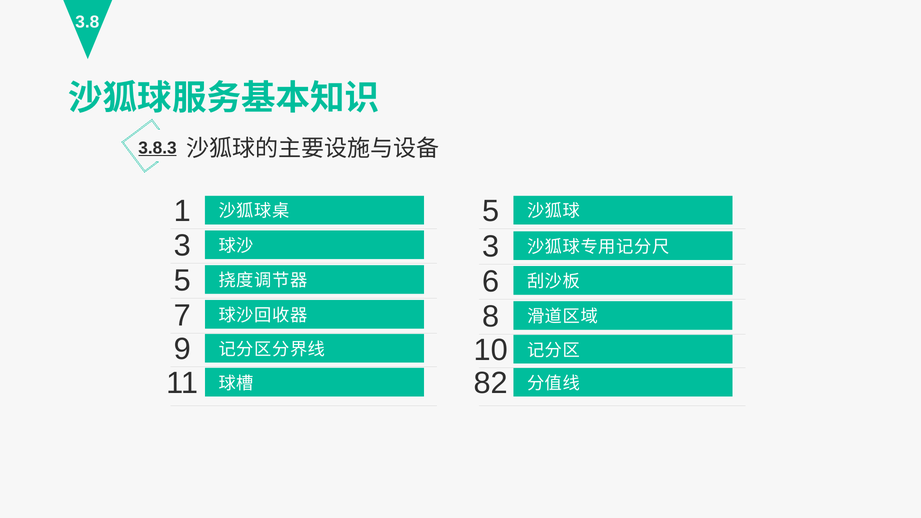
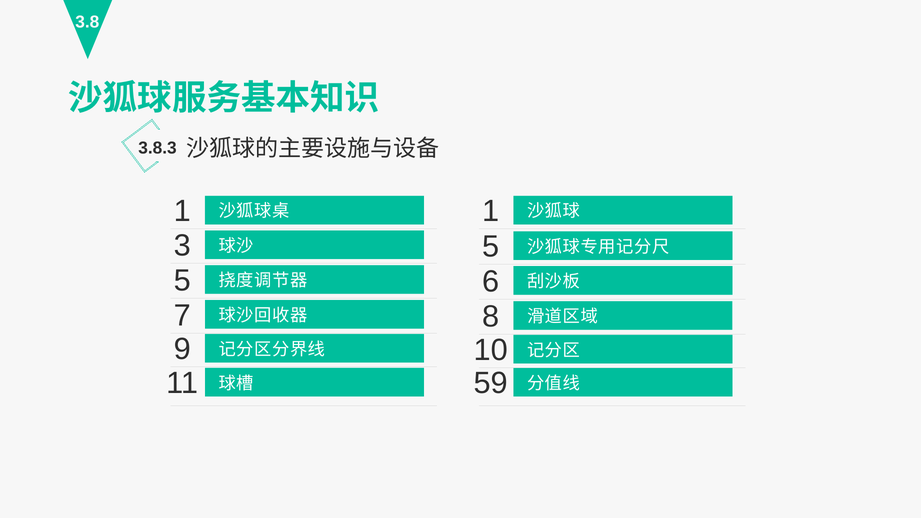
3.8.3 underline: present -> none
5 at (491, 211): 5 -> 1
3 at (491, 247): 3 -> 5
82: 82 -> 59
